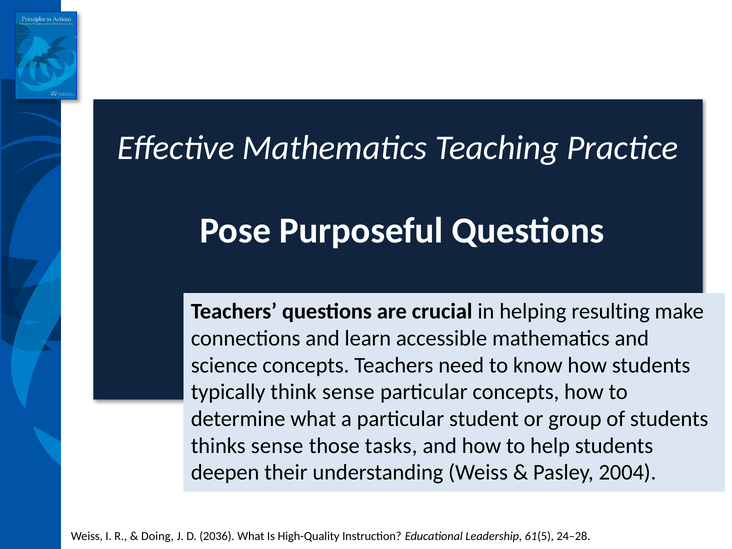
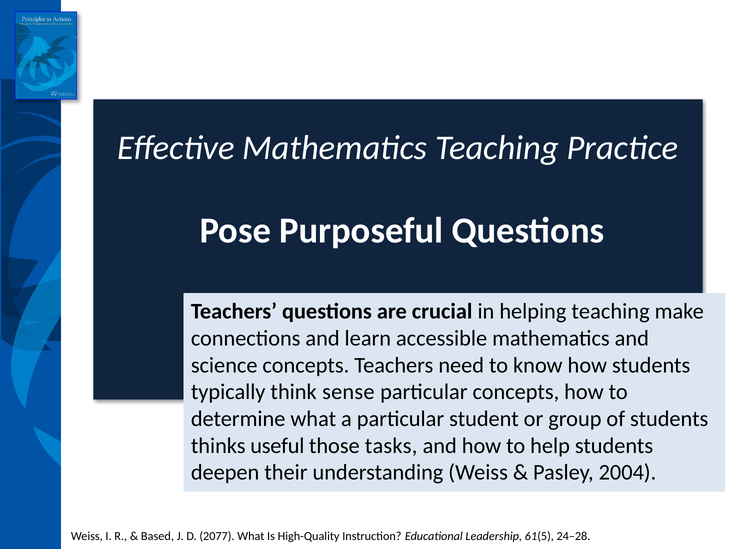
helping resulting: resulting -> teaching
thinks sense: sense -> useful
Doing: Doing -> Based
2036: 2036 -> 2077
